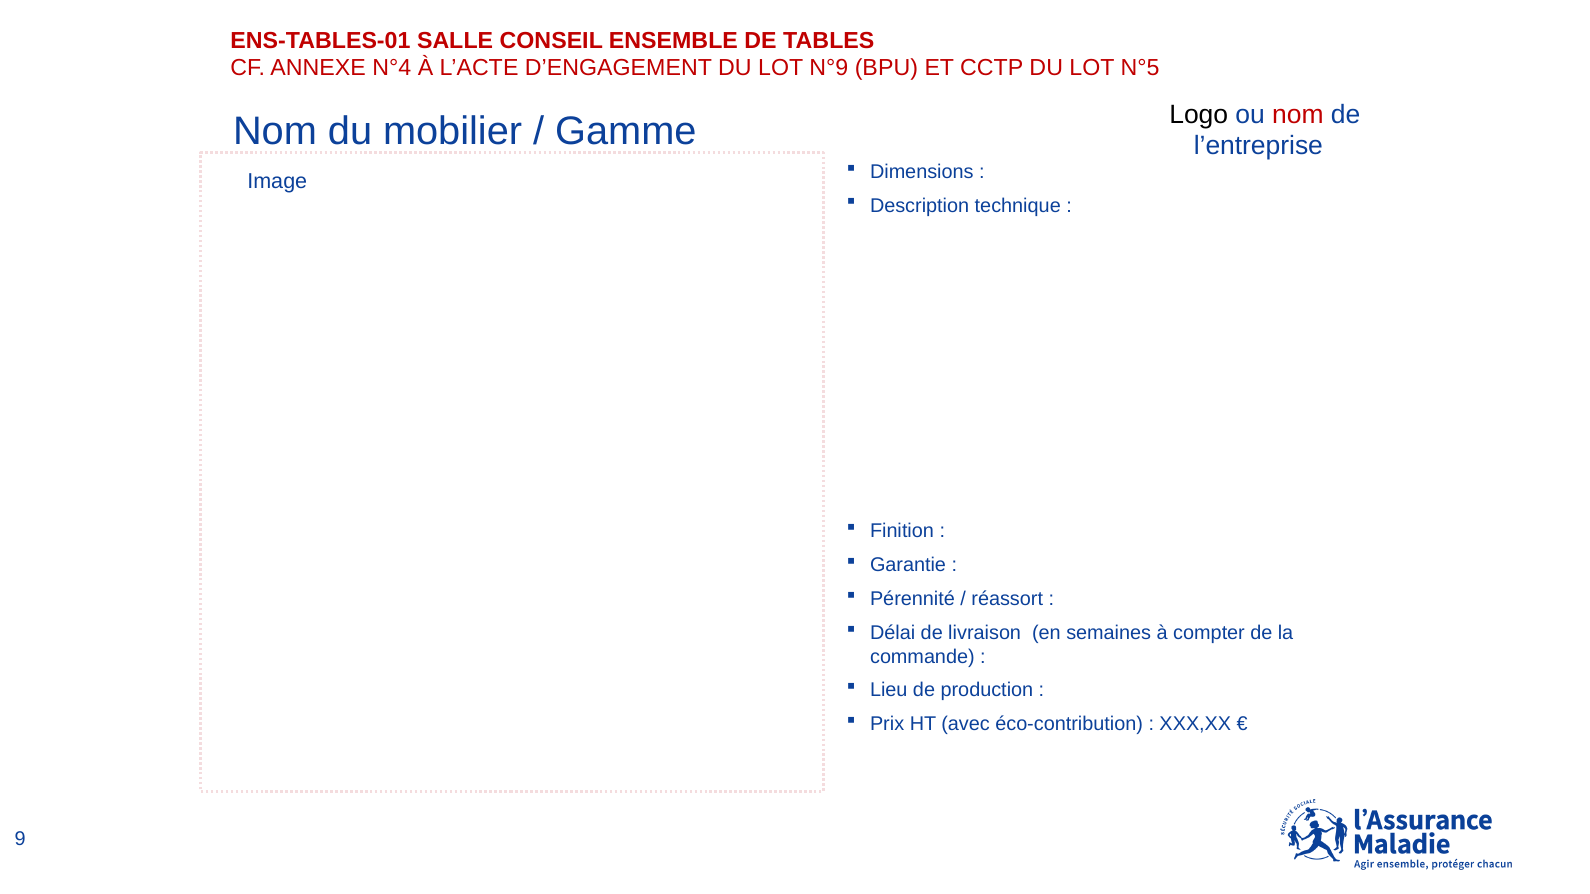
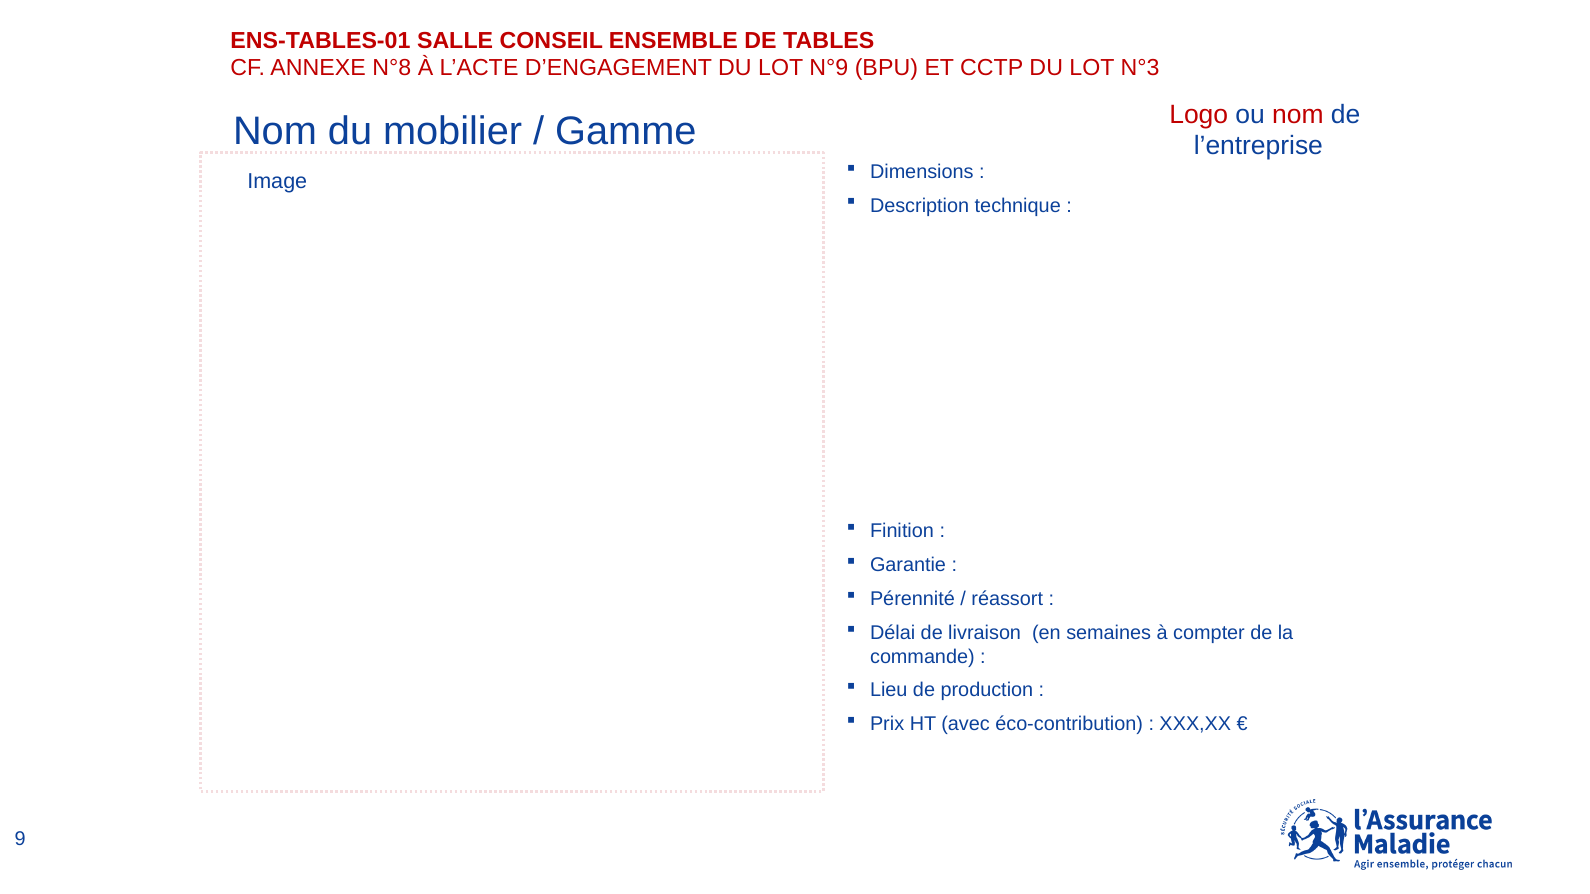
N°4: N°4 -> N°8
N°5: N°5 -> N°3
Logo colour: black -> red
